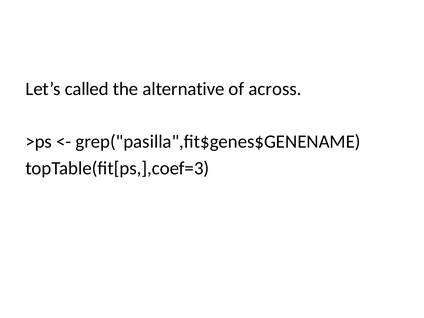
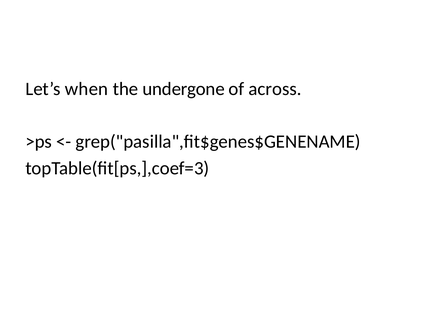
called: called -> when
alternative: alternative -> undergone
